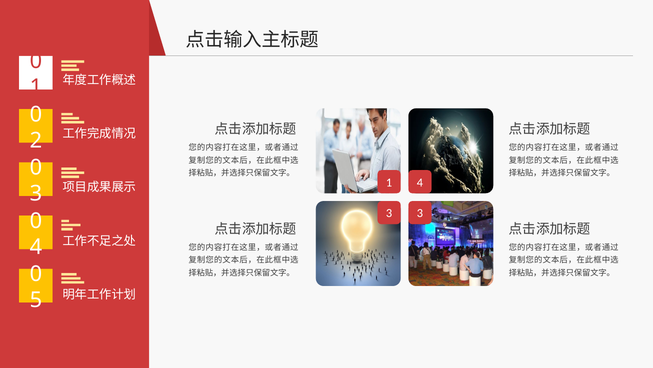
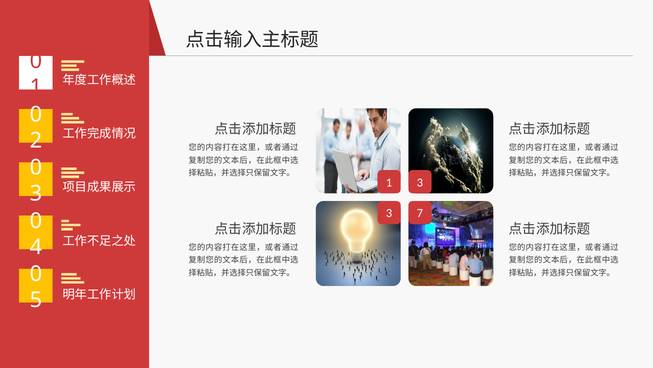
1 4: 4 -> 3
3 3: 3 -> 7
